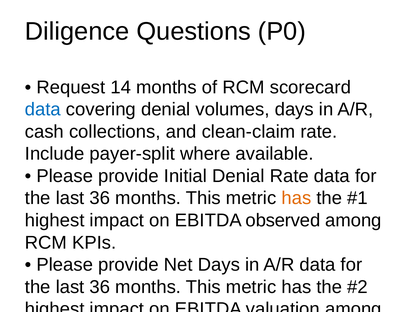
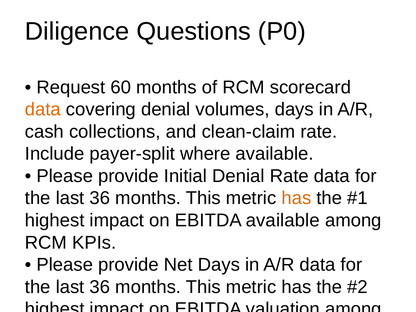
14: 14 -> 60
data at (43, 109) colour: blue -> orange
EBITDA observed: observed -> available
